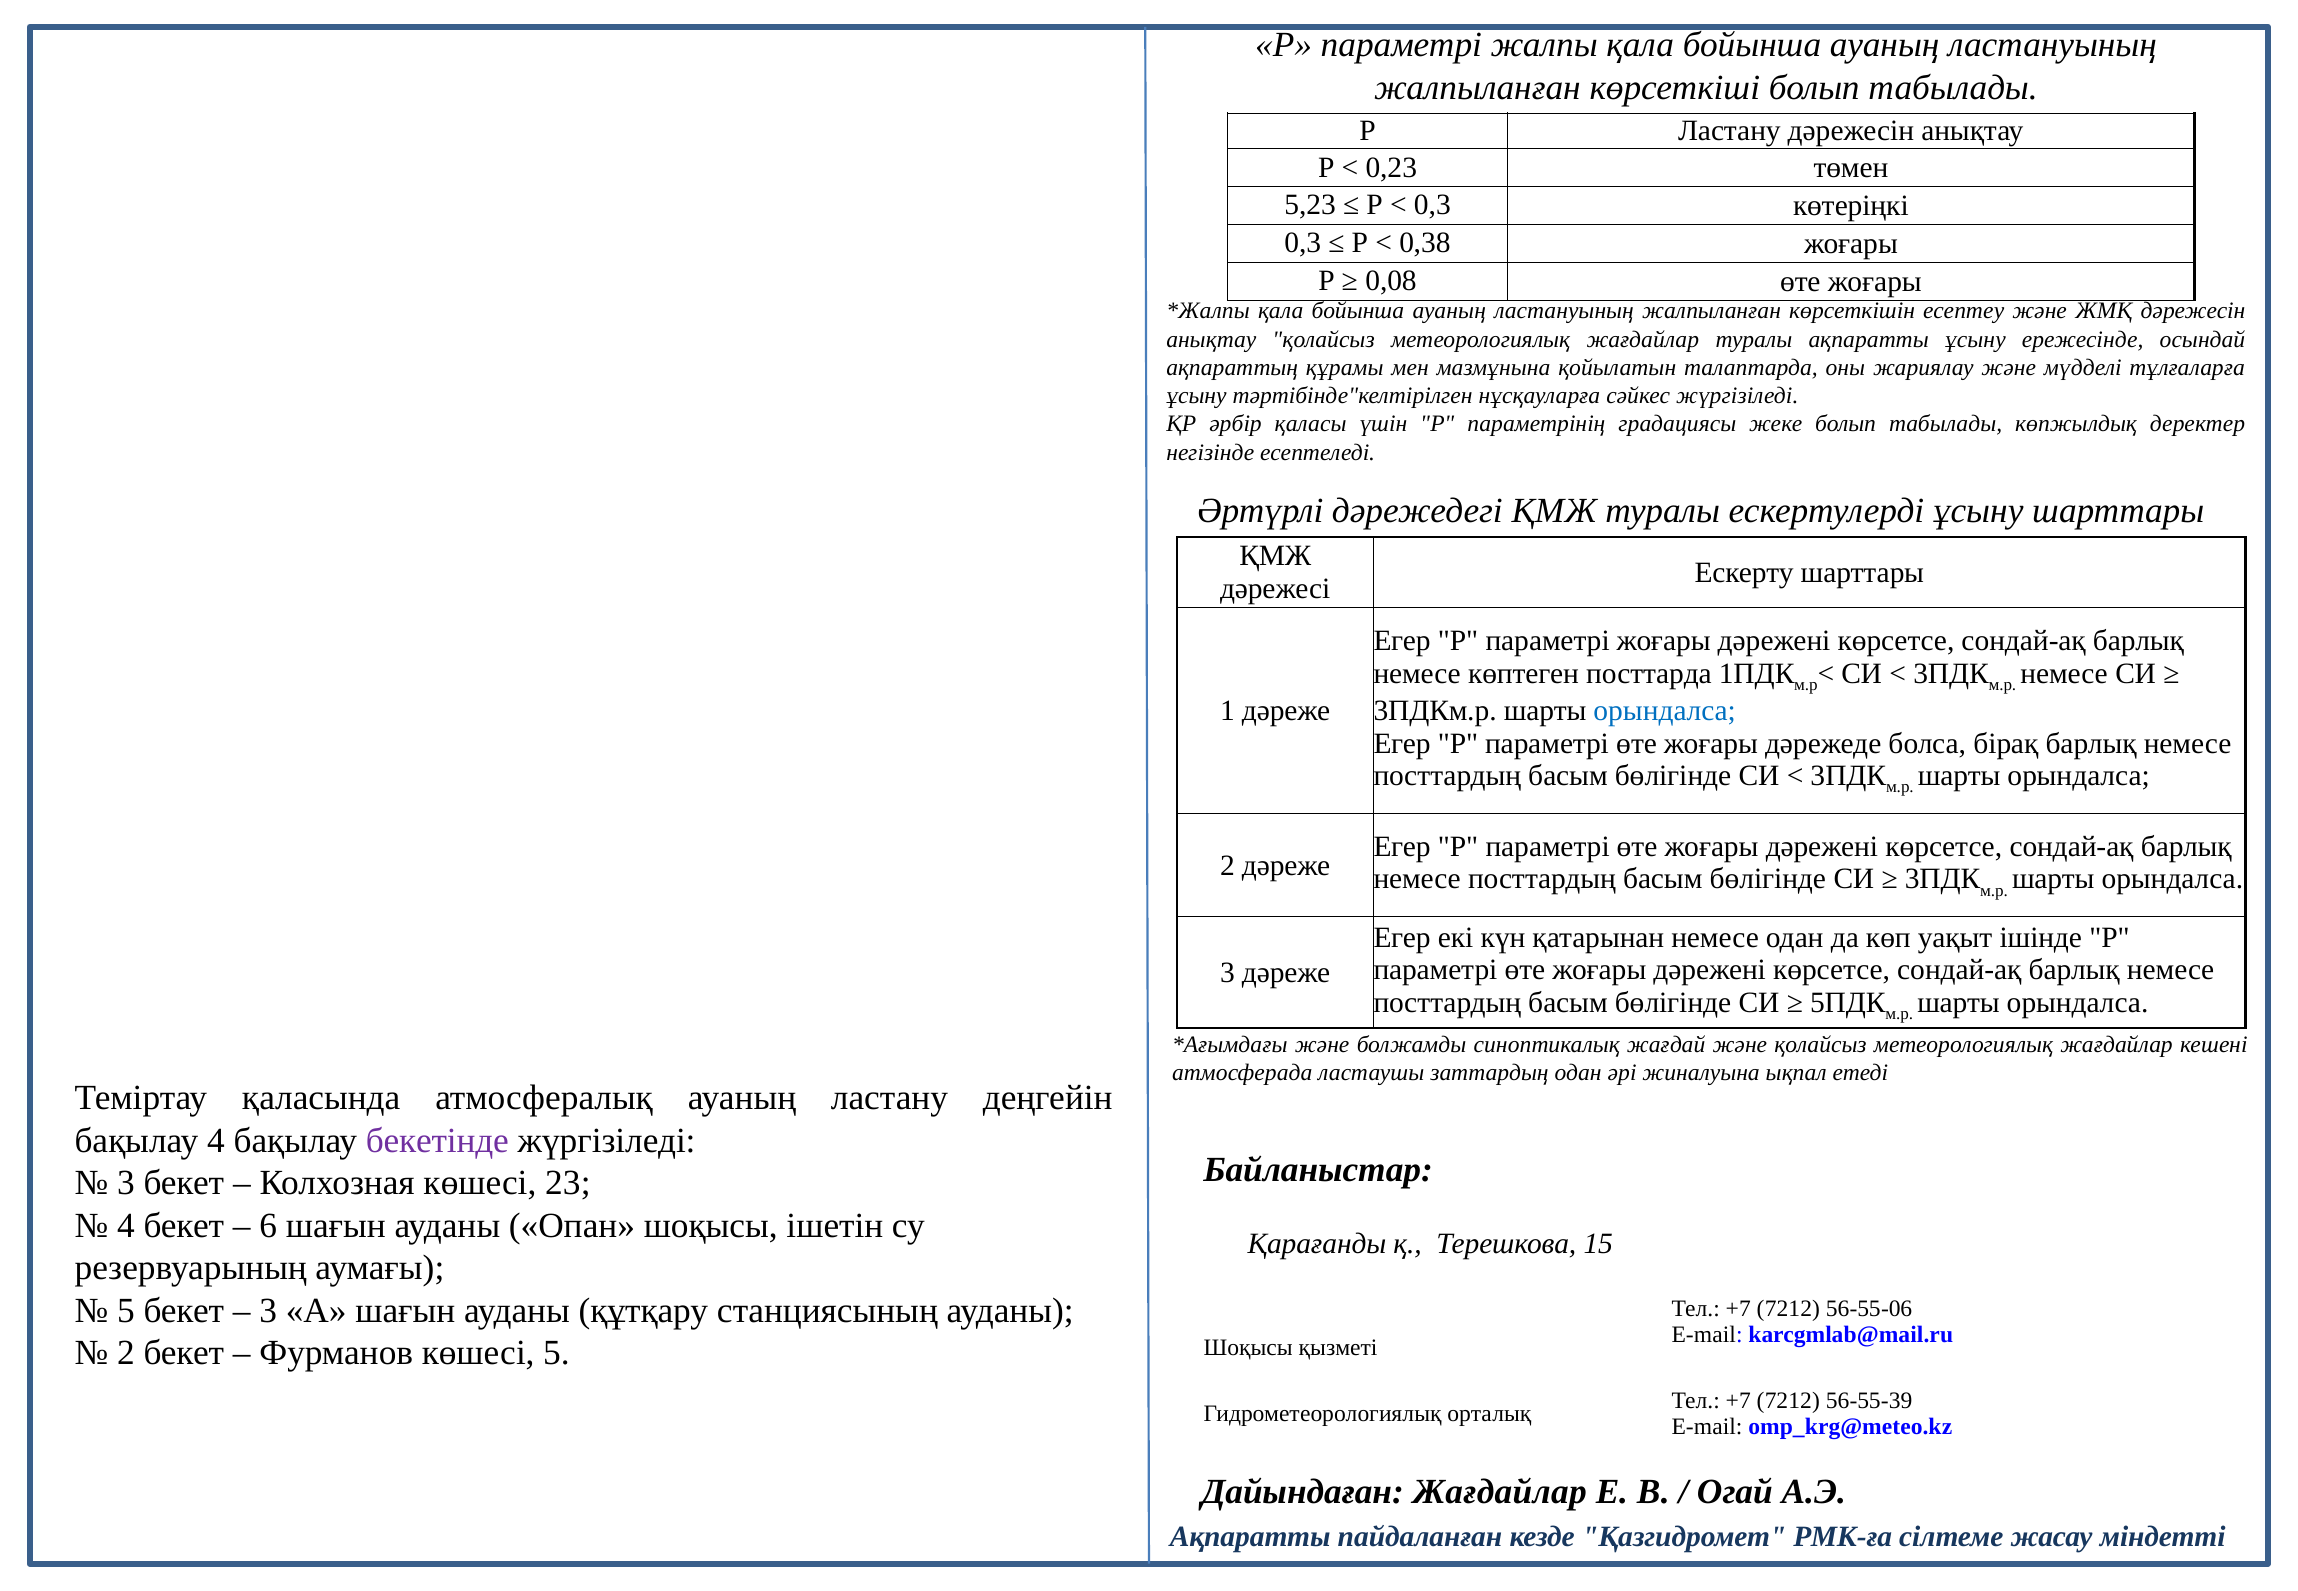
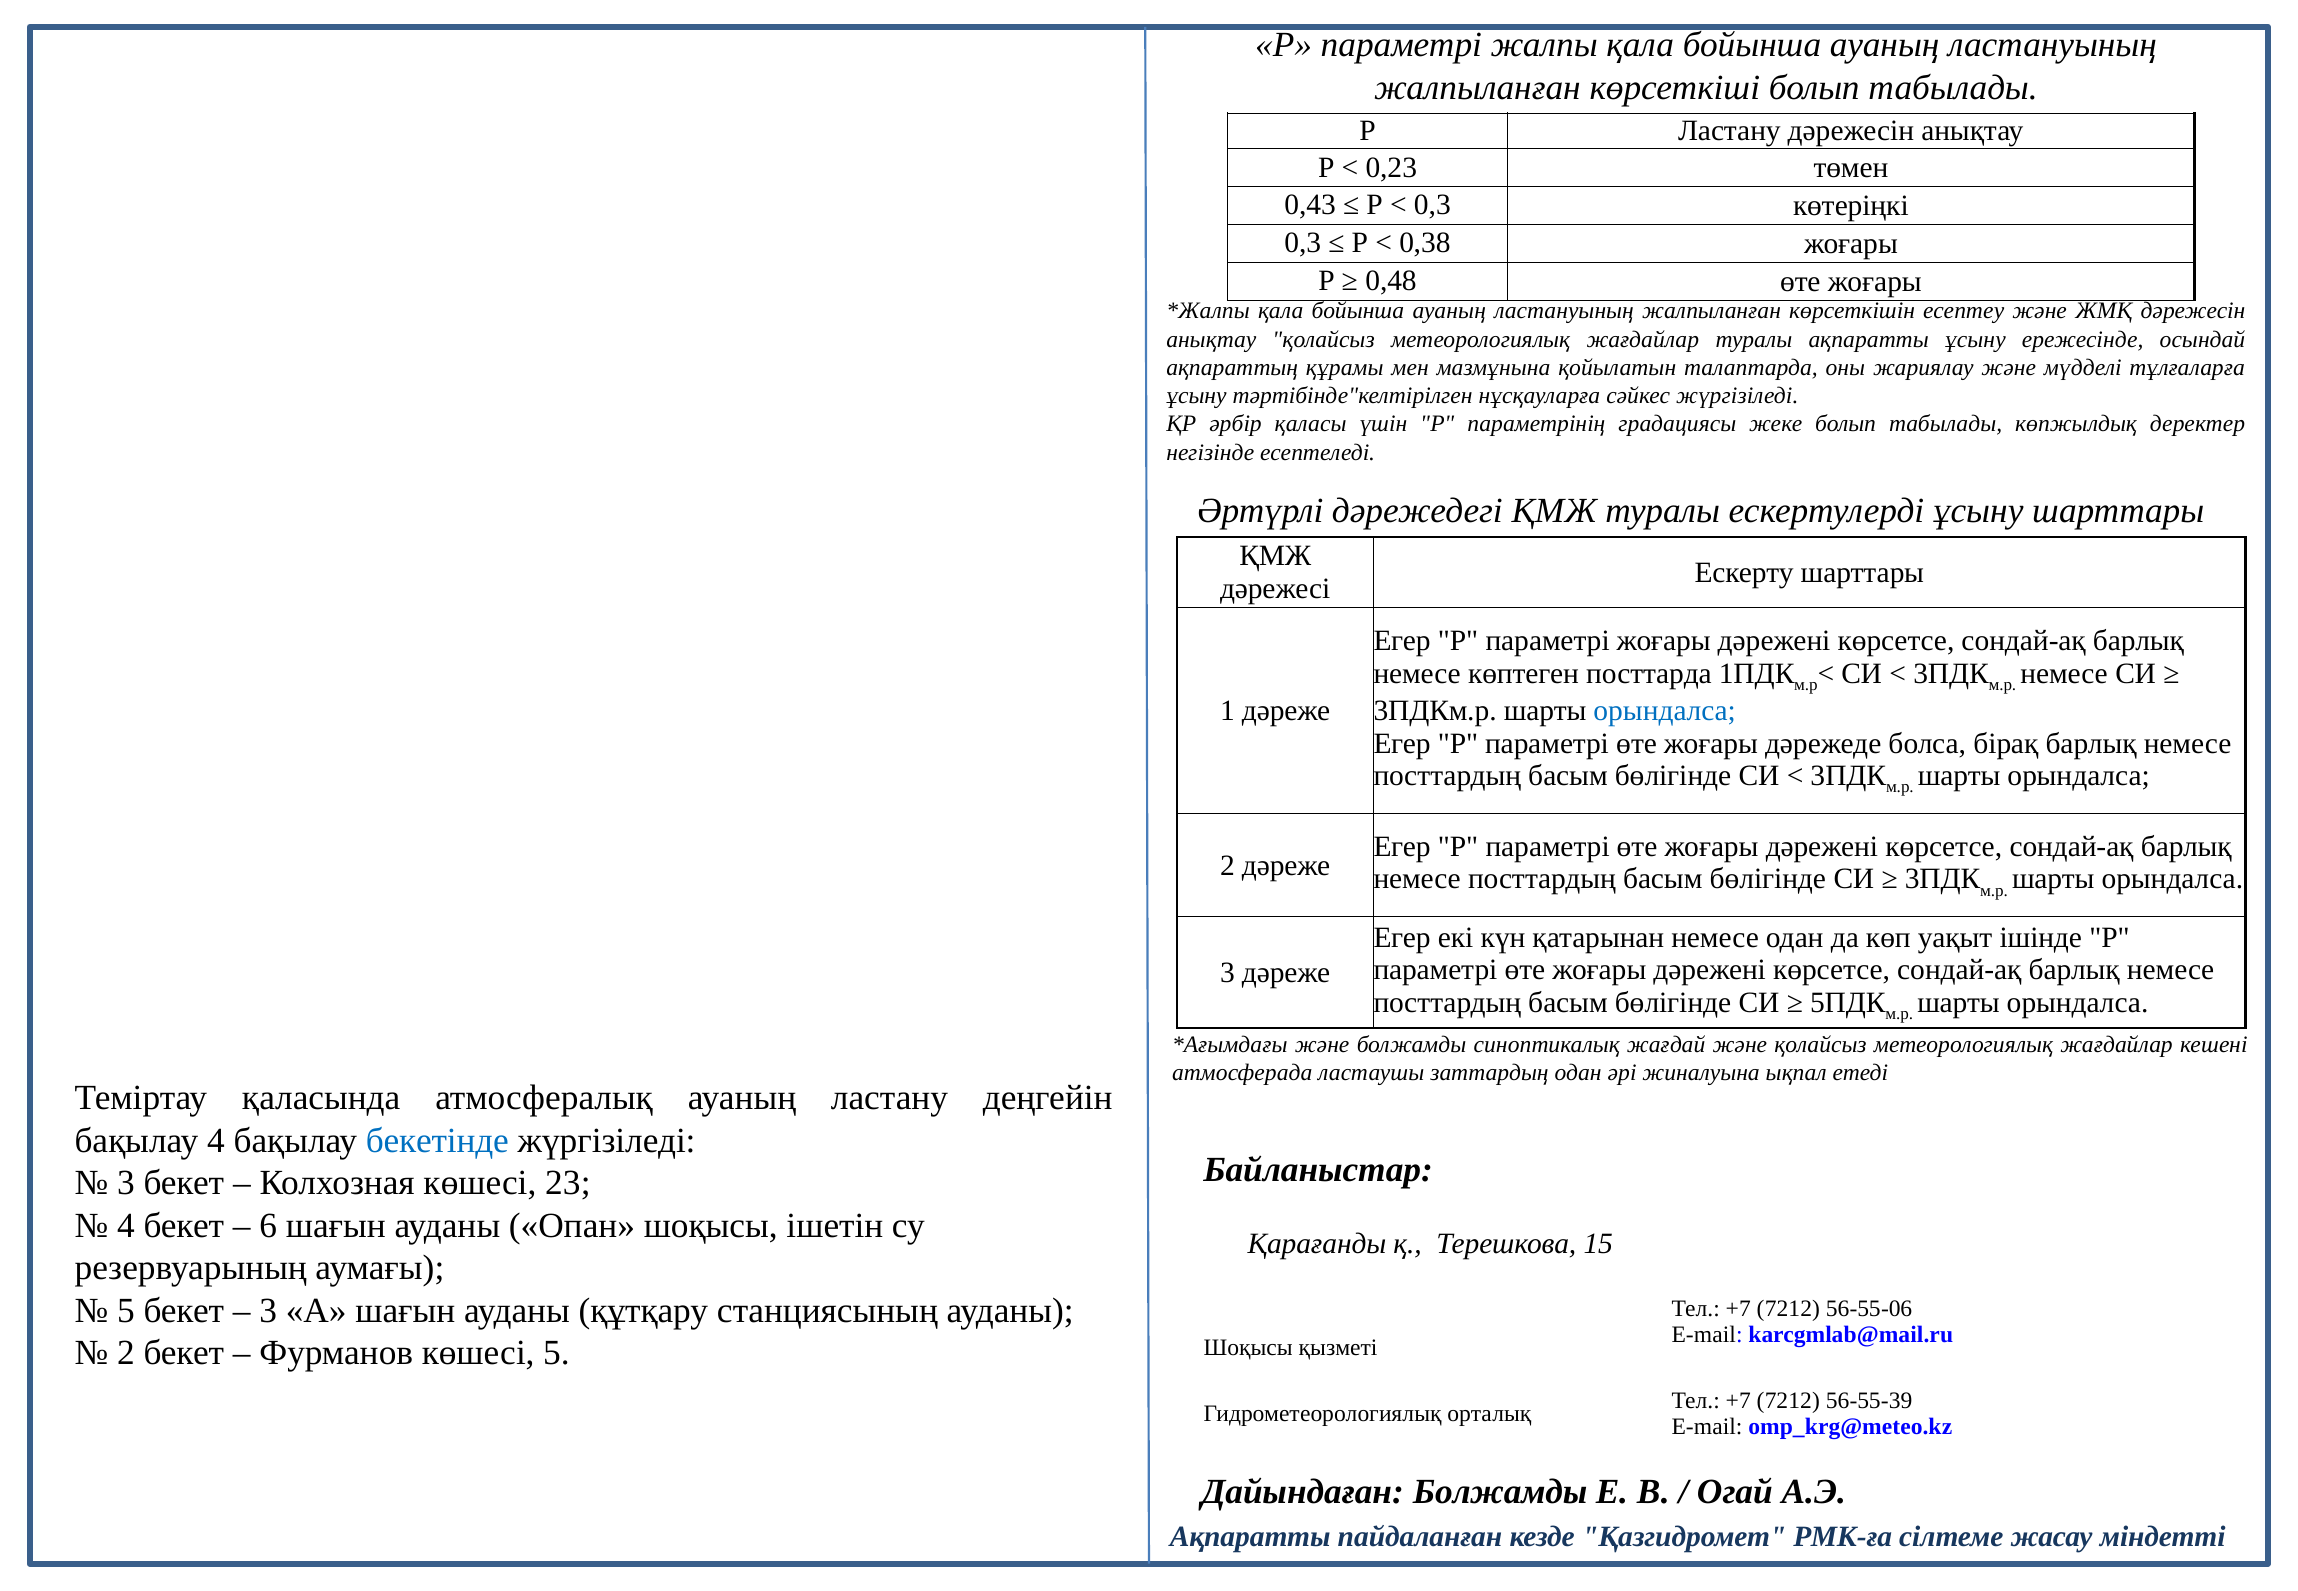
5,23: 5,23 -> 0,43
0,08: 0,08 -> 0,48
бекетінде colour: purple -> blue
Дайындаған Жағдайлар: Жағдайлар -> Болжамды
